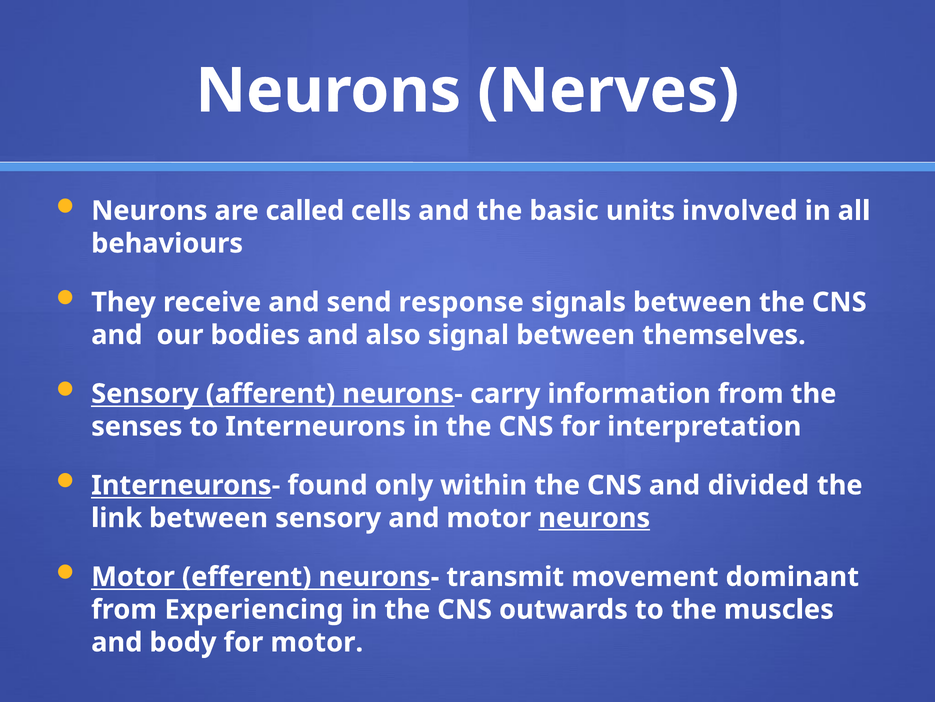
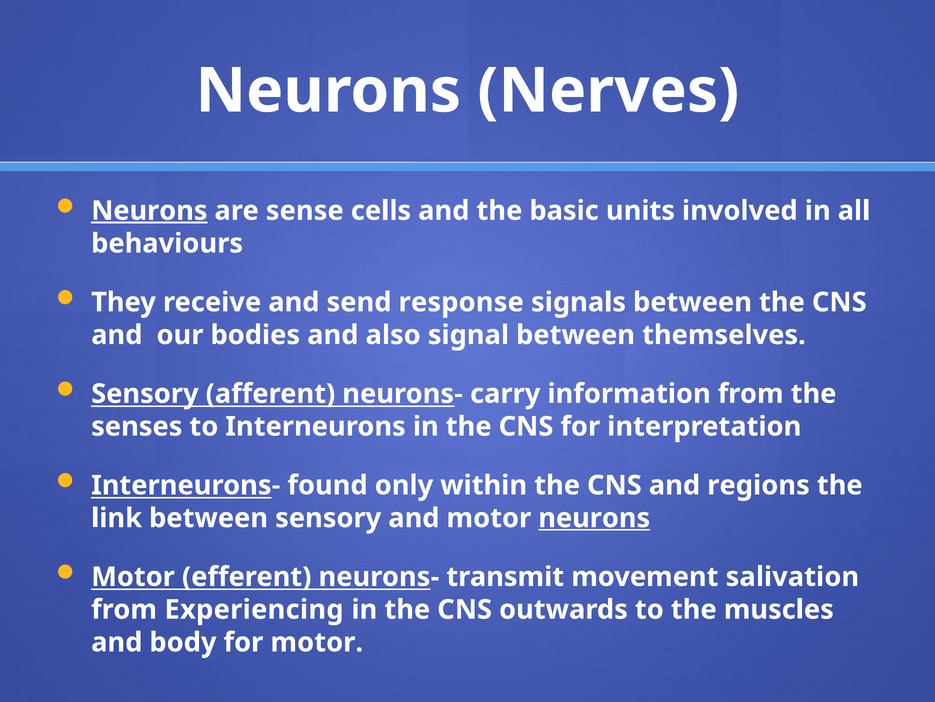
Neurons at (149, 211) underline: none -> present
called: called -> sense
divided: divided -> regions
dominant: dominant -> salivation
